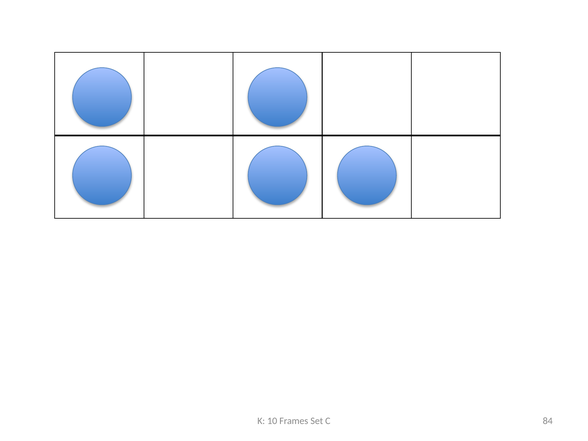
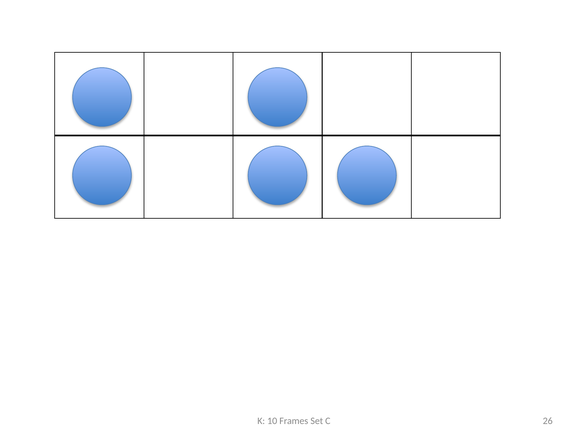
84: 84 -> 26
